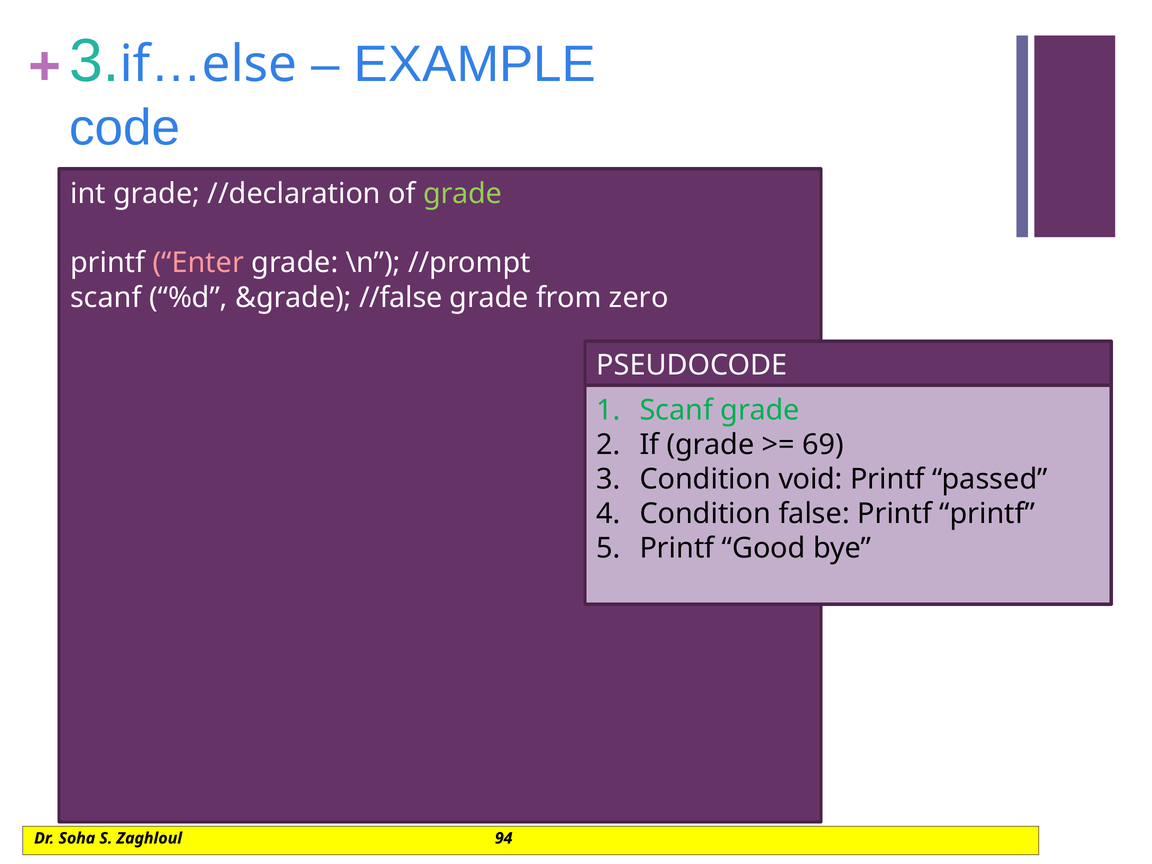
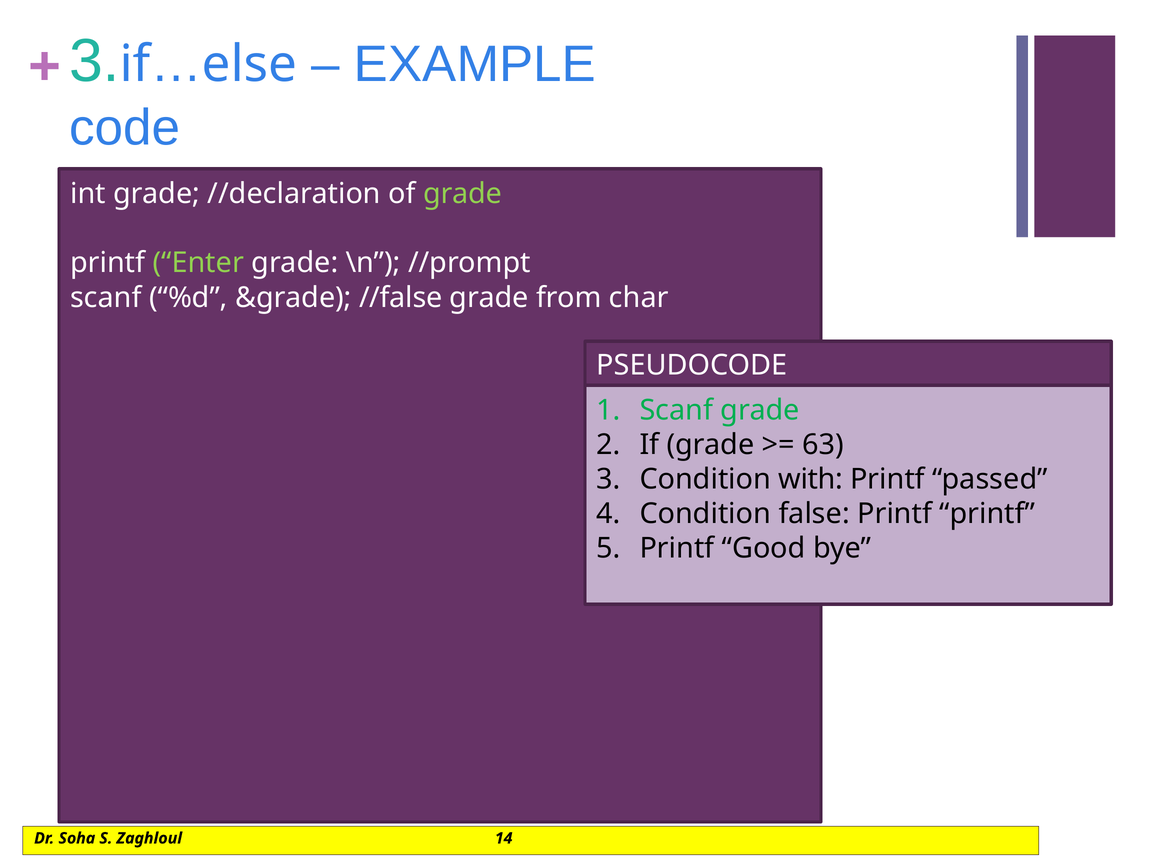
Enter colour: pink -> light green
zero: zero -> char
69: 69 -> 63
void: void -> with
94: 94 -> 14
